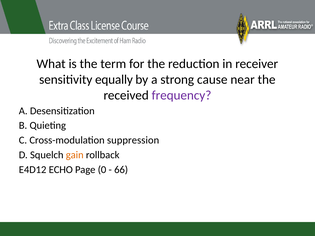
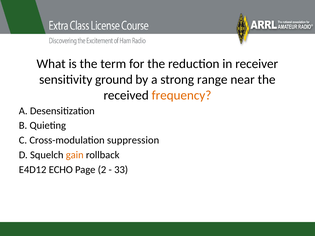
equally: equally -> ground
cause: cause -> range
frequency colour: purple -> orange
0: 0 -> 2
66: 66 -> 33
